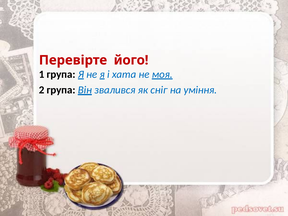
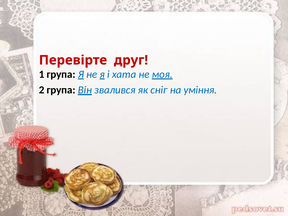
його: його -> друг
